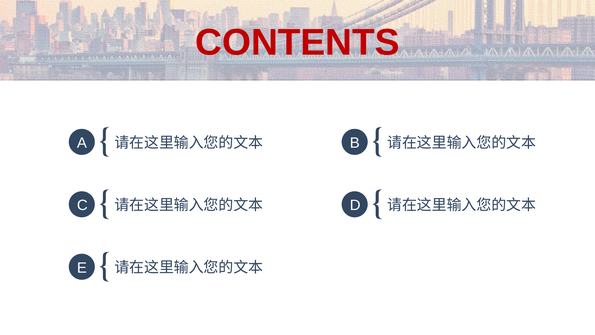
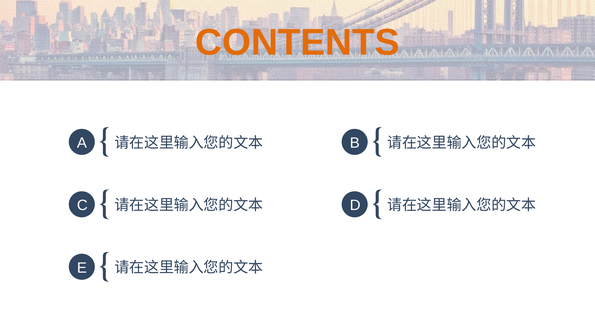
CONTENTS colour: red -> orange
